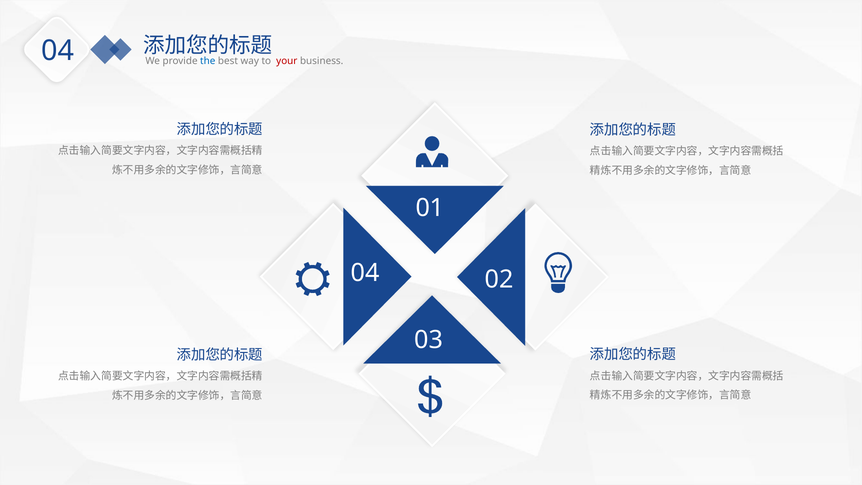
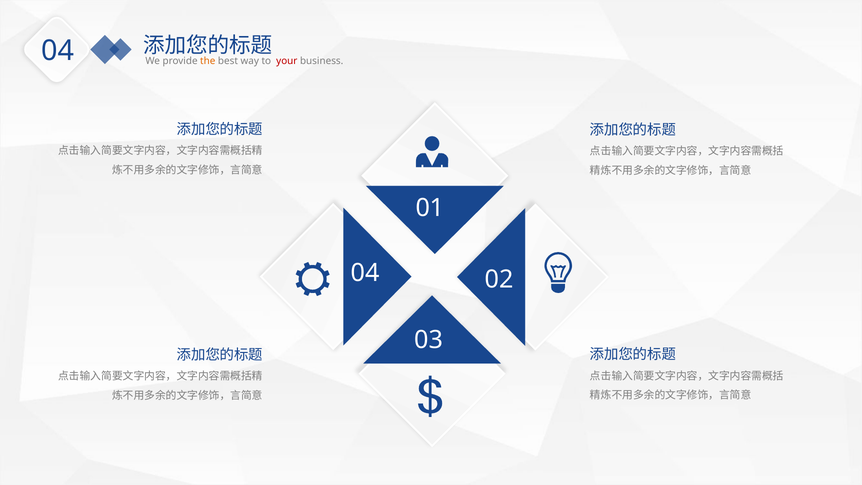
the colour: blue -> orange
